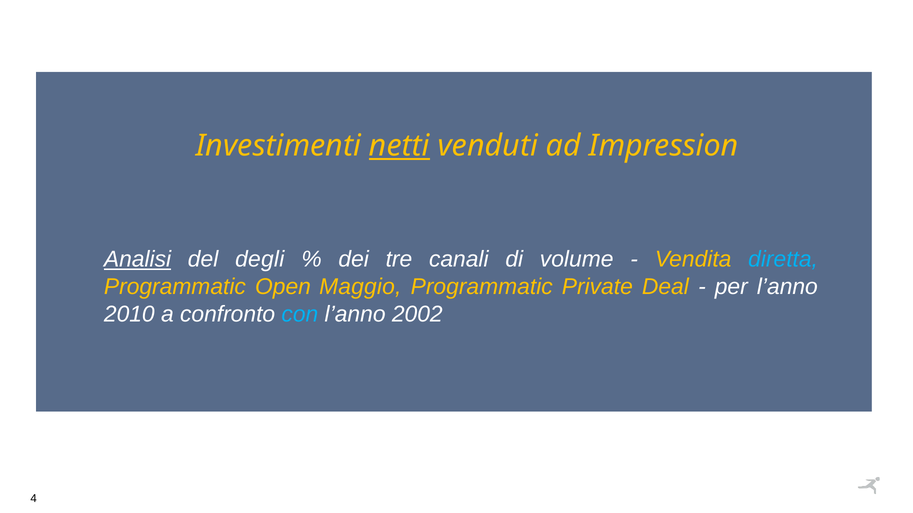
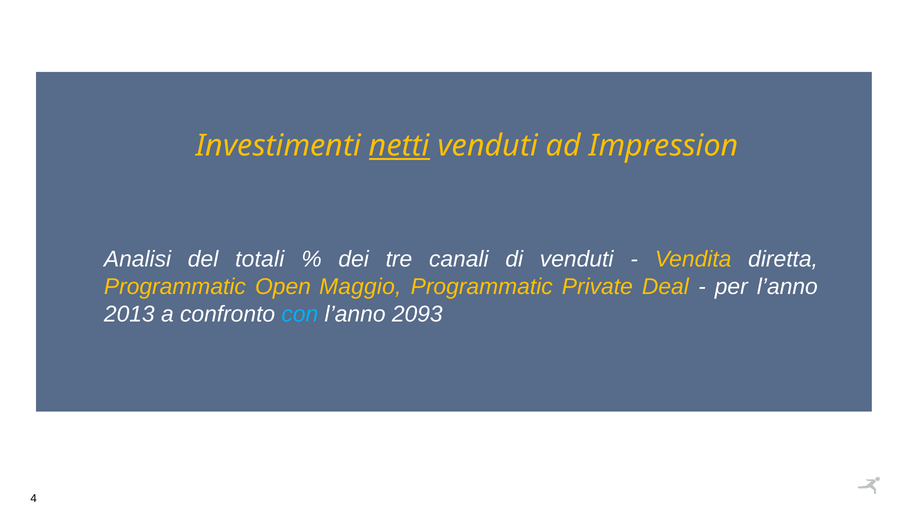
Analisi underline: present -> none
degli: degli -> totali
di volume: volume -> venduti
diretta colour: light blue -> white
2010: 2010 -> 2013
2002: 2002 -> 2093
